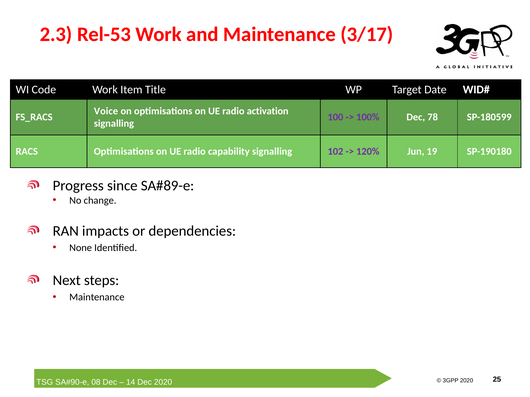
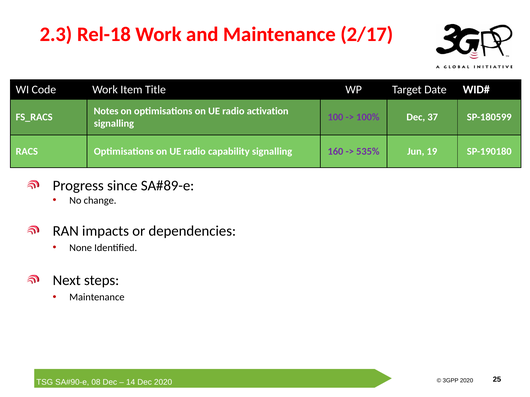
Rel-53: Rel-53 -> Rel-18
3/17: 3/17 -> 2/17
Voice: Voice -> Notes
78: 78 -> 37
102: 102 -> 160
120%: 120% -> 535%
